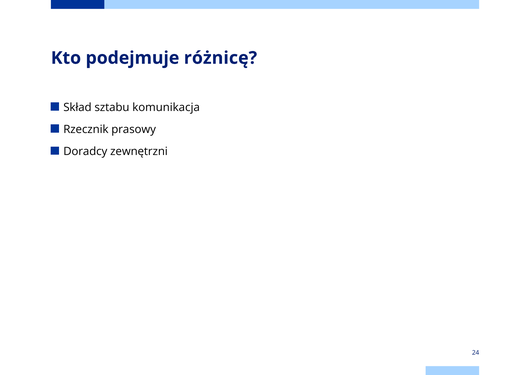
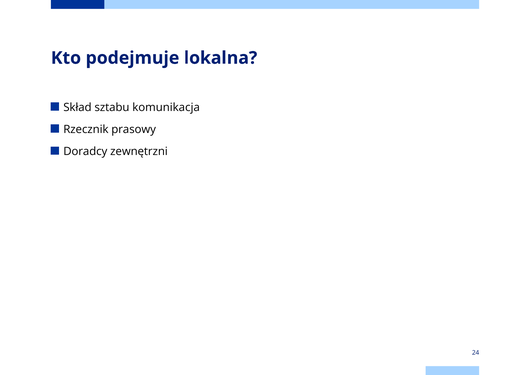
różnicę: różnicę -> lokalna
